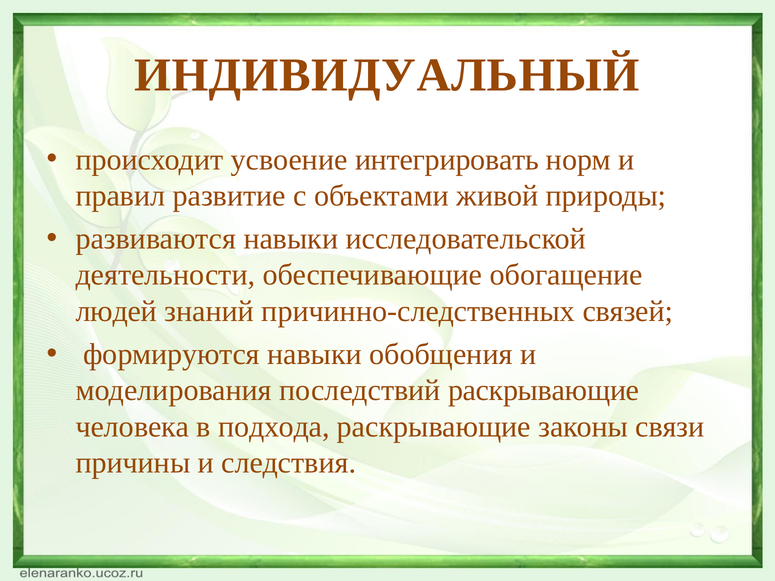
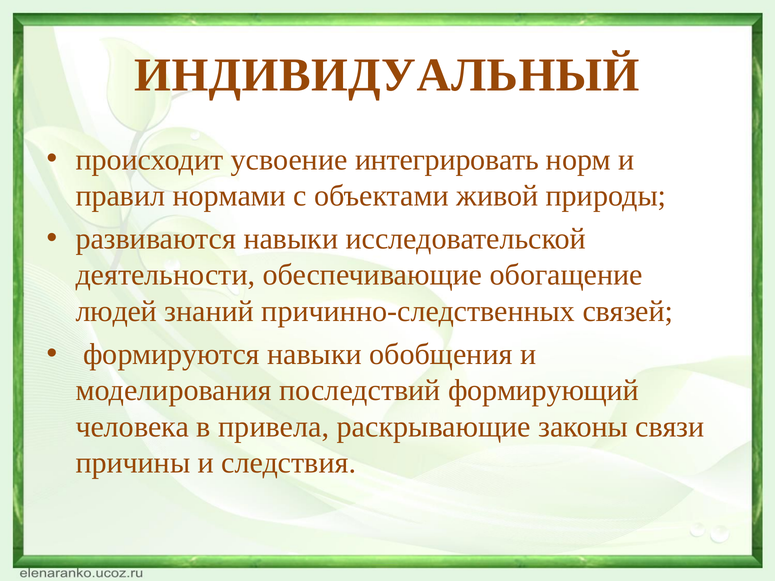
развитие: развитие -> нормами
последствий раскрывающие: раскрывающие -> формирующий
подхода: подхода -> привела
